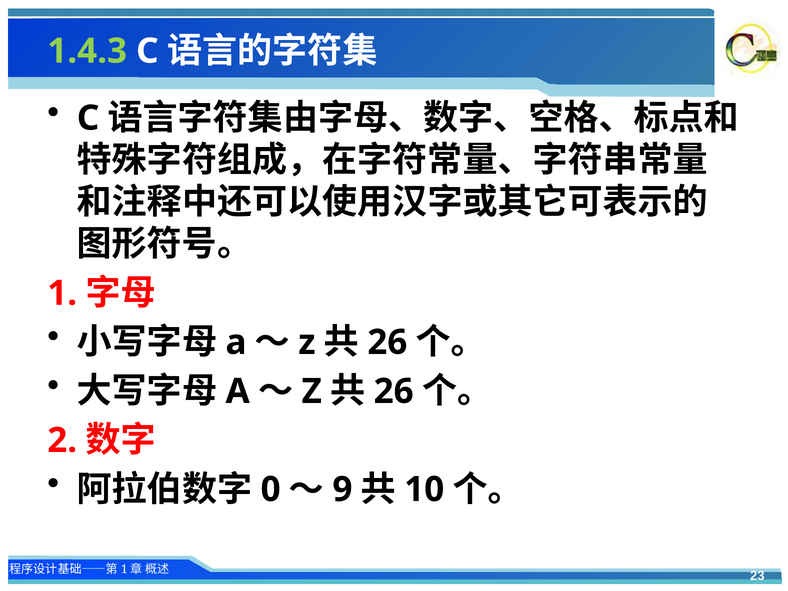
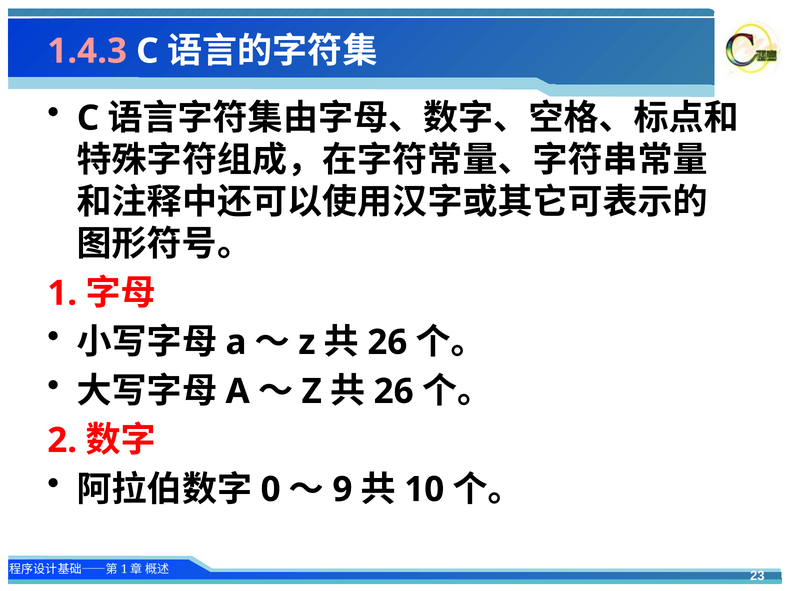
1.4.3 colour: light green -> pink
